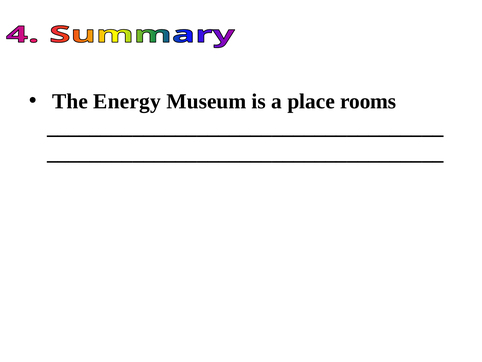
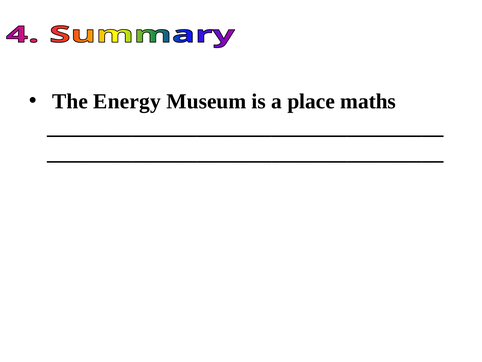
rooms: rooms -> maths
